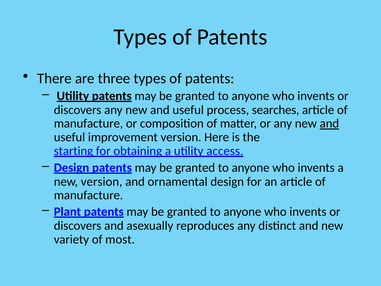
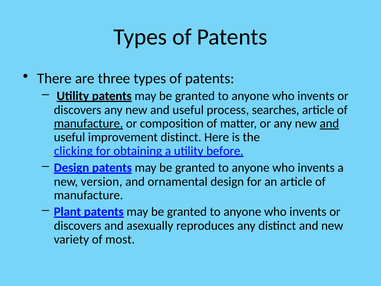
manufacture at (88, 123) underline: none -> present
improvement version: version -> distinct
starting: starting -> clicking
access: access -> before
